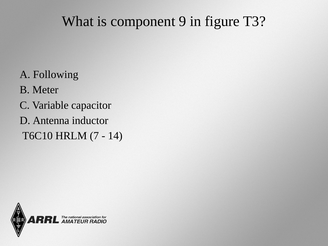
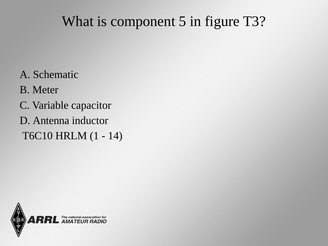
9: 9 -> 5
Following: Following -> Schematic
7: 7 -> 1
